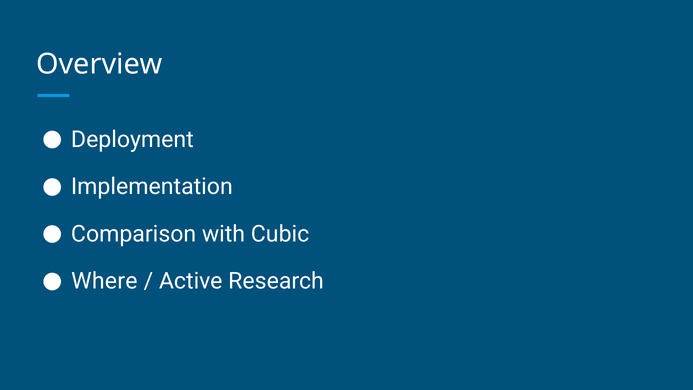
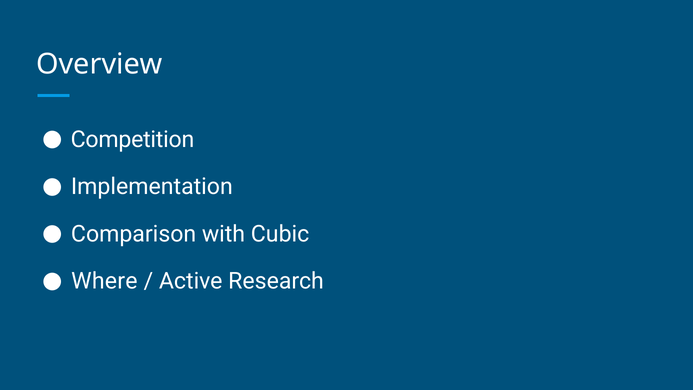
Deployment: Deployment -> Competition
